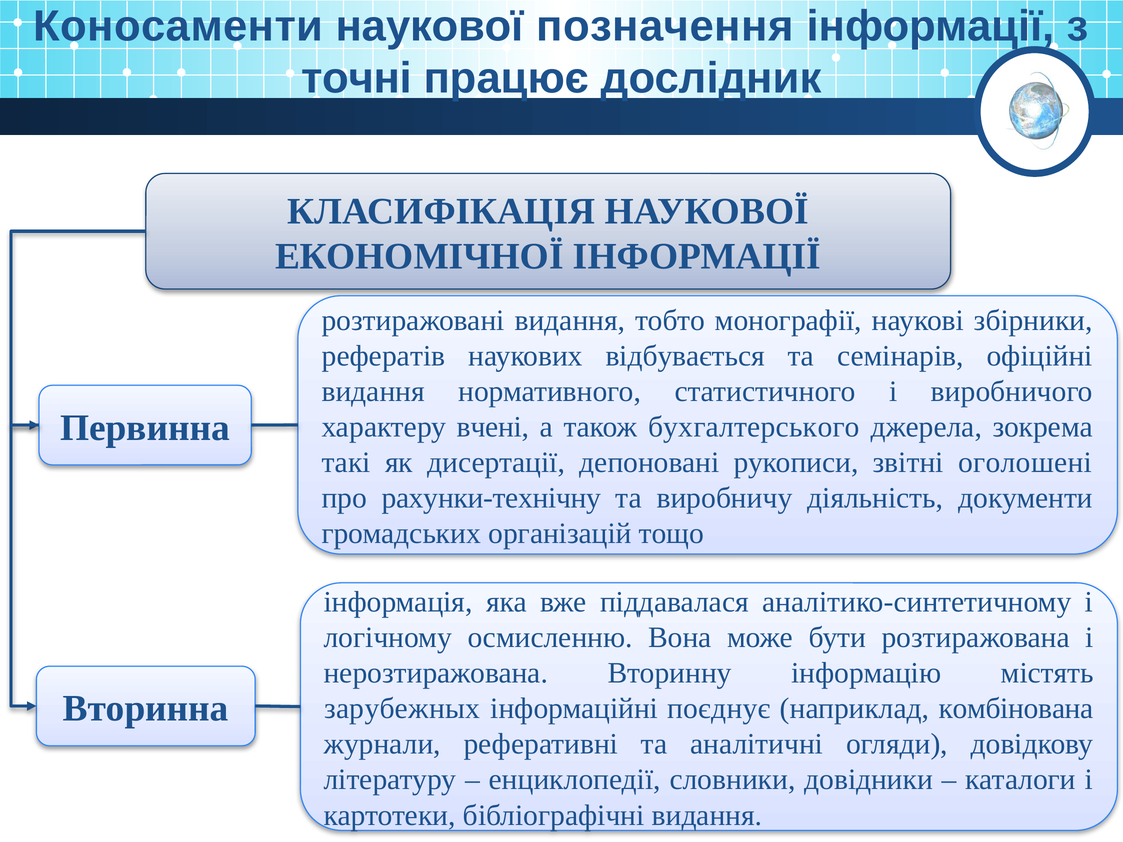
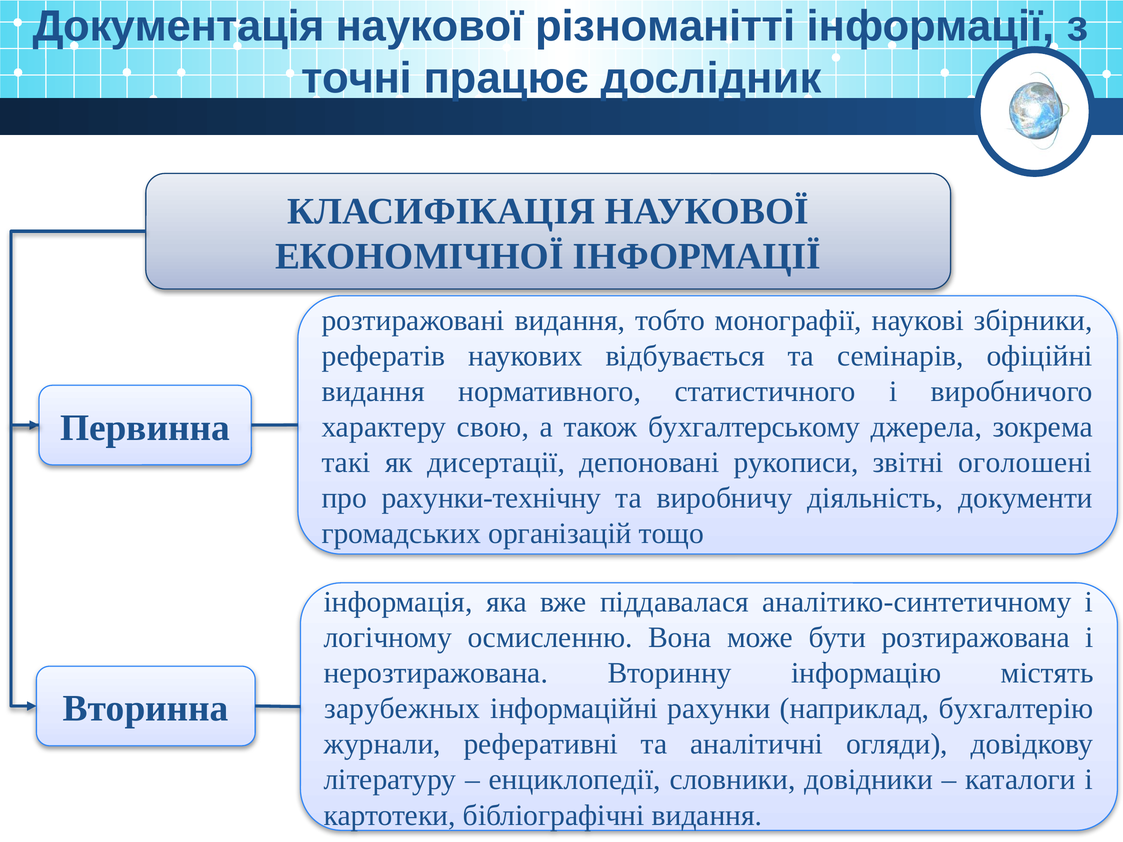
Коносаменти: Коносаменти -> Документація
позначення: позначення -> різноманітті
вчені: вчені -> свою
бухгалтерського: бухгалтерського -> бухгалтерському
поєднує: поєднує -> рахунки
комбінована: комбінована -> бухгалтерію
